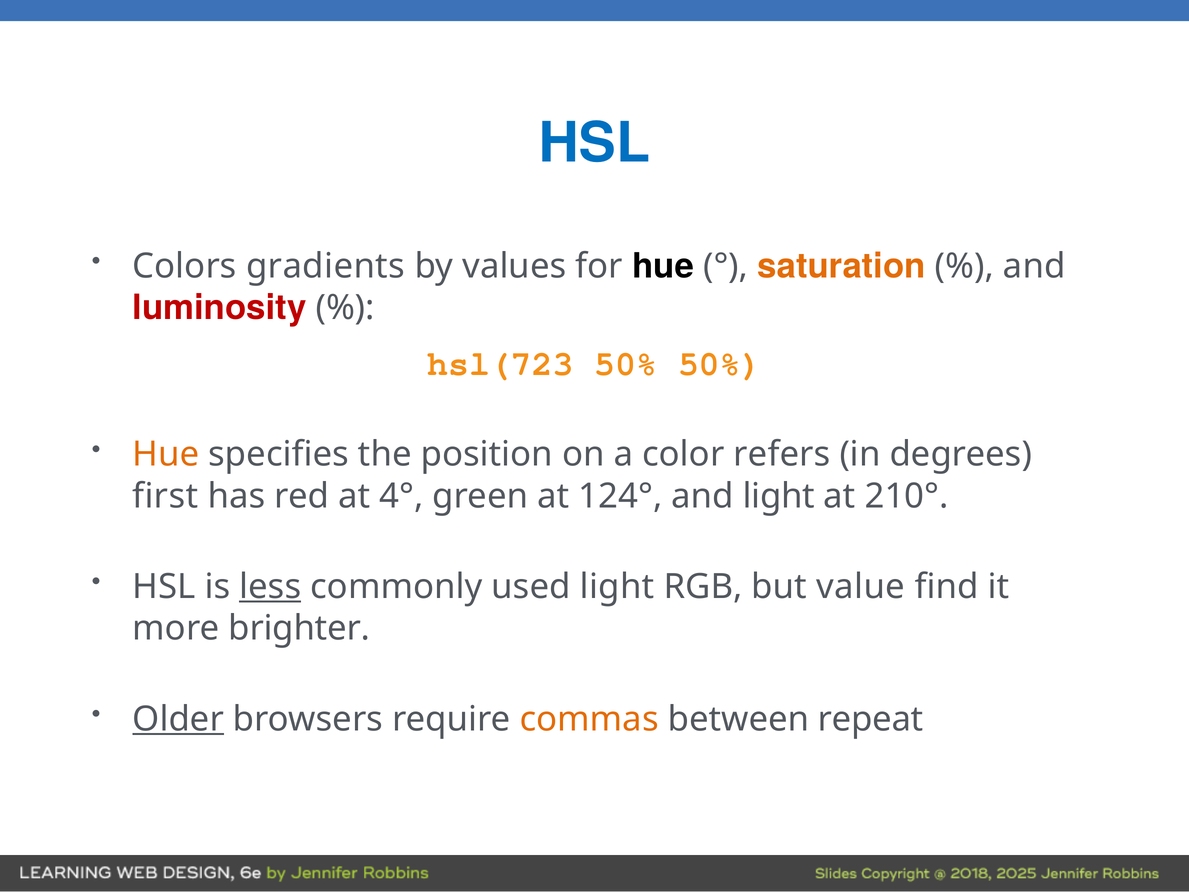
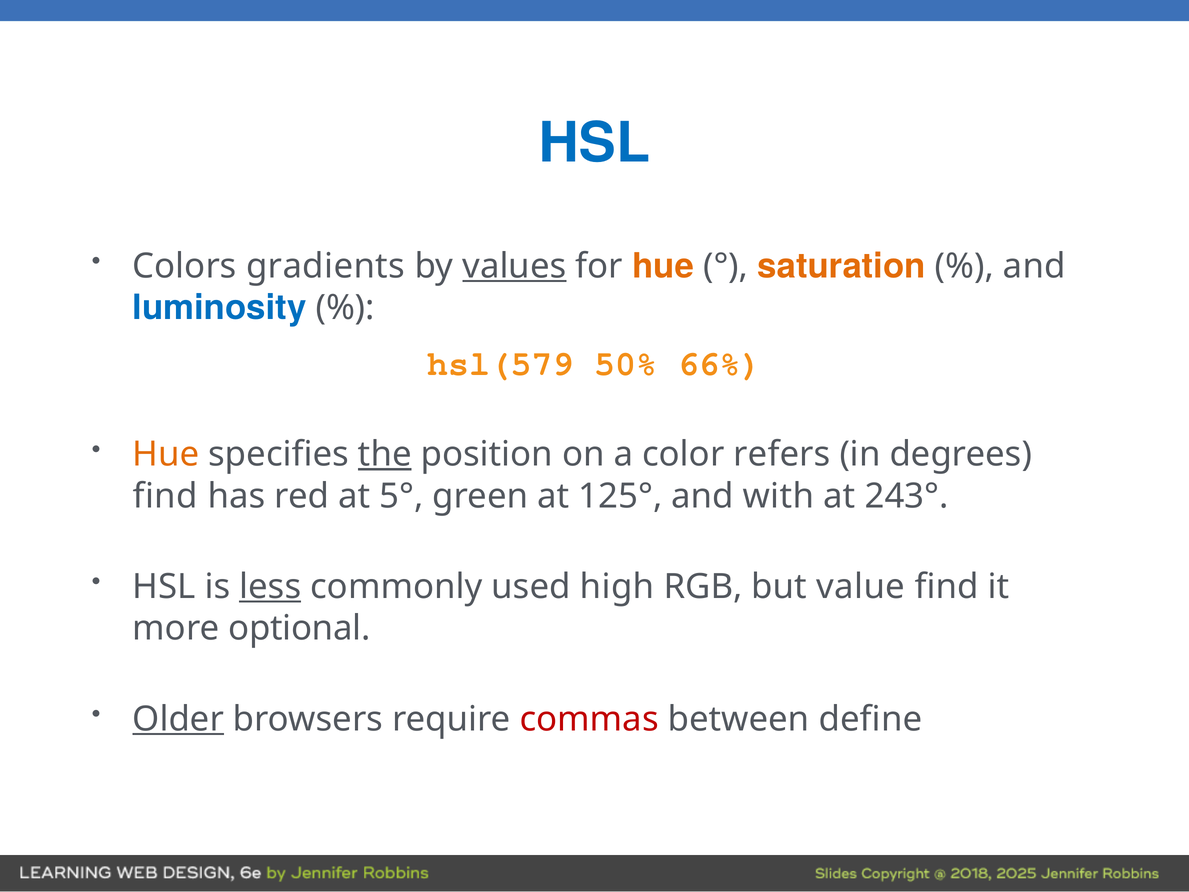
values underline: none -> present
hue at (663, 266) colour: black -> orange
luminosity colour: red -> blue
hsl(723: hsl(723 -> hsl(579
50% 50%: 50% -> 66%
the underline: none -> present
first at (165, 496): first -> find
4°: 4° -> 5°
124°: 124° -> 125°
and light: light -> with
210°: 210° -> 243°
used light: light -> high
brighter: brighter -> optional
commas colour: orange -> red
repeat: repeat -> define
